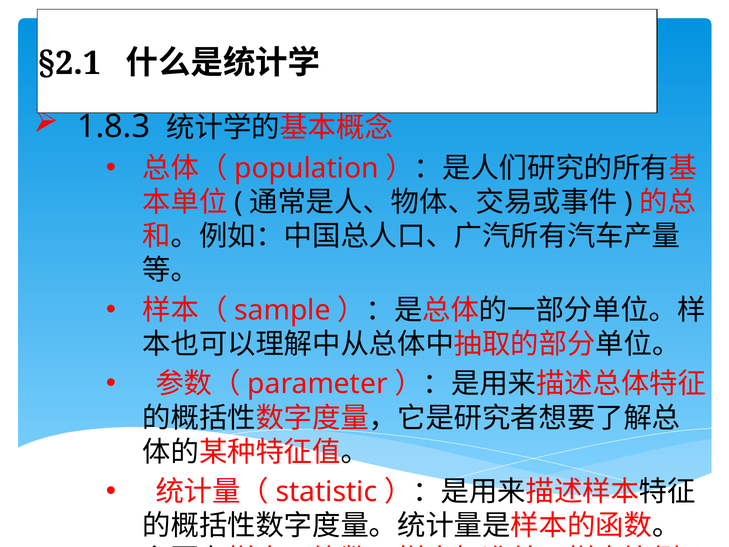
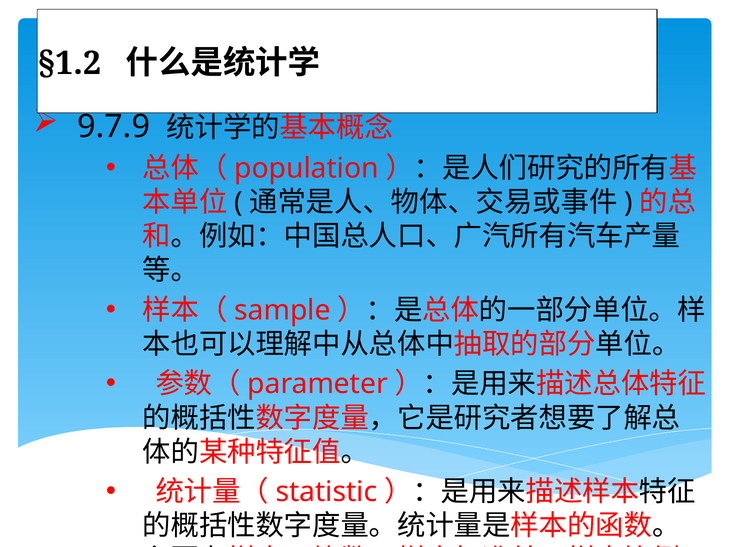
§2.1: §2.1 -> §1.2
1.8.3: 1.8.3 -> 9.7.9
